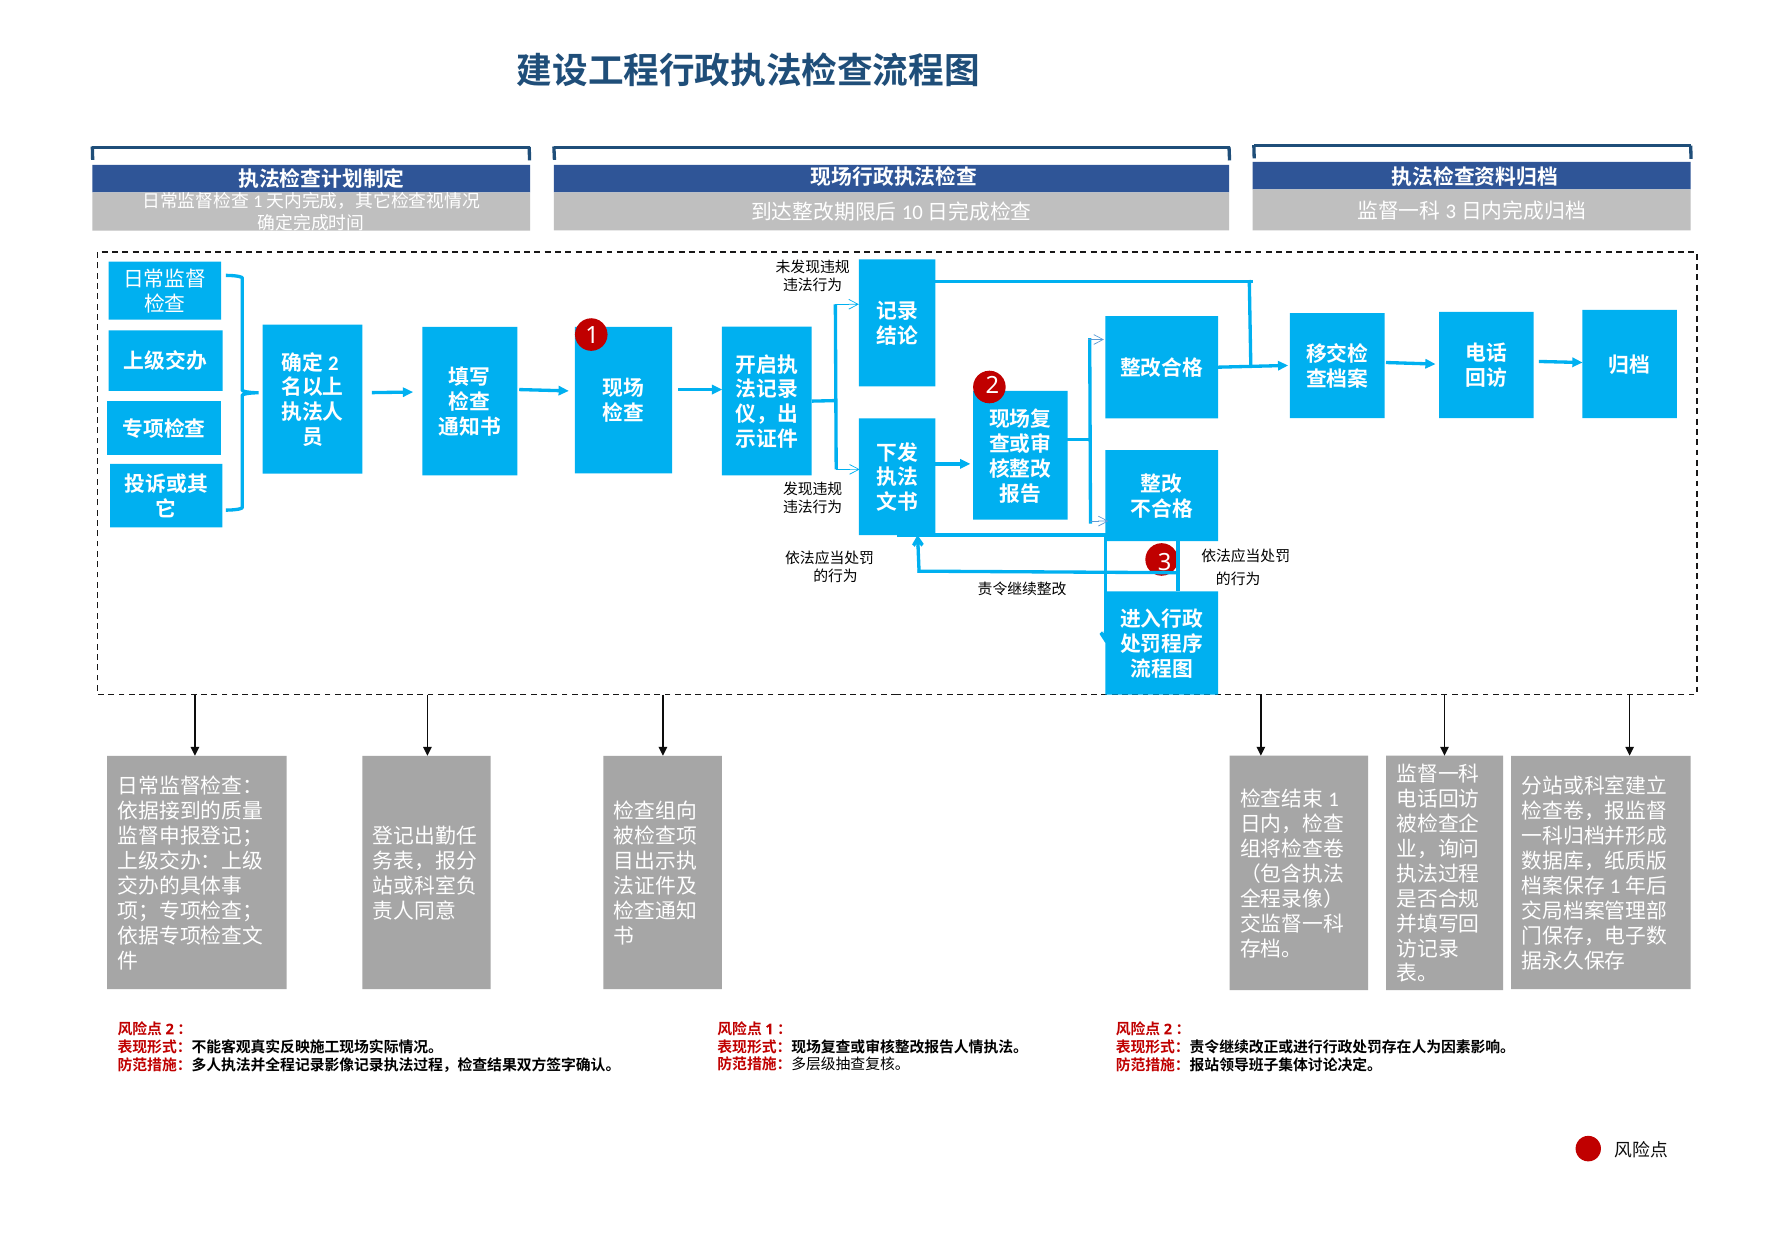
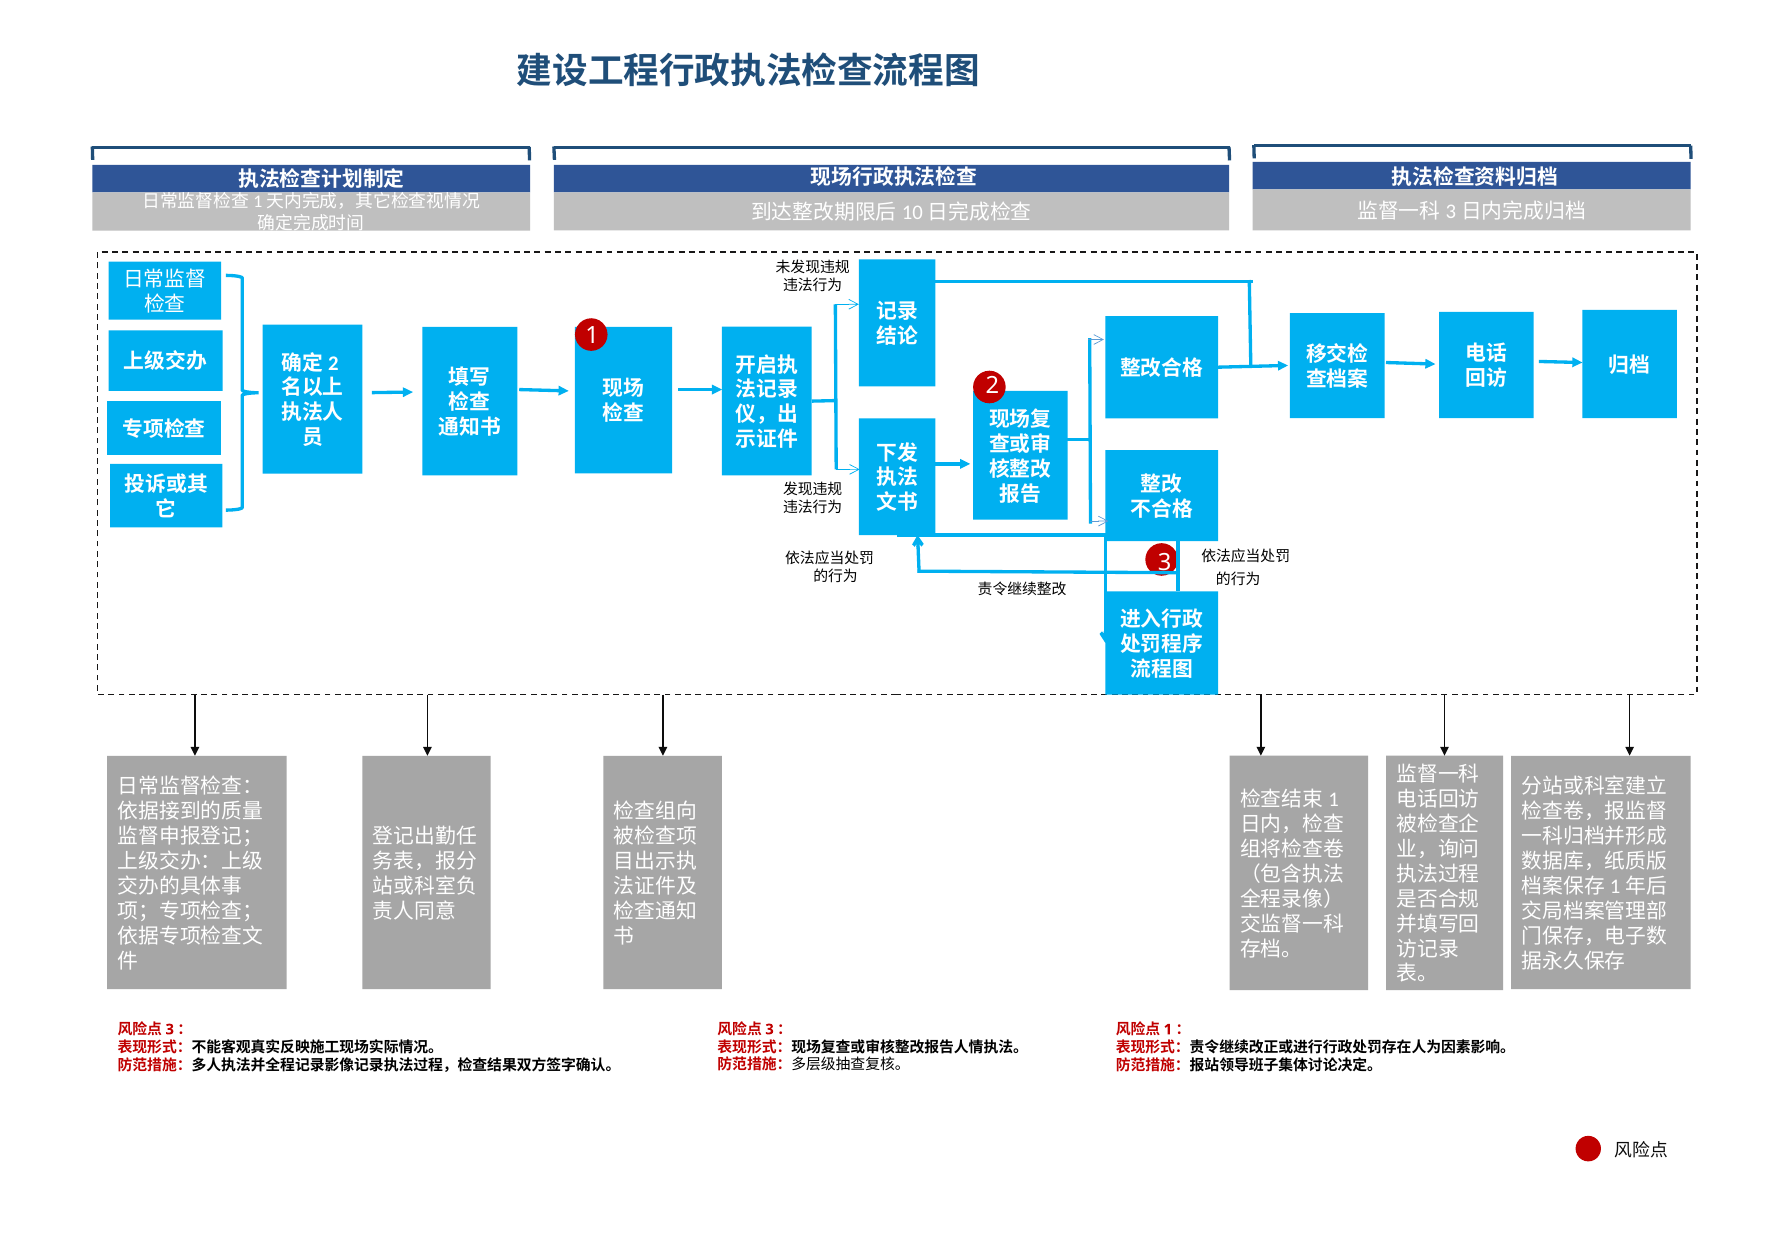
1 at (770, 1029): 1 -> 3
2 at (170, 1029): 2 -> 3
2 at (1168, 1029): 2 -> 1
